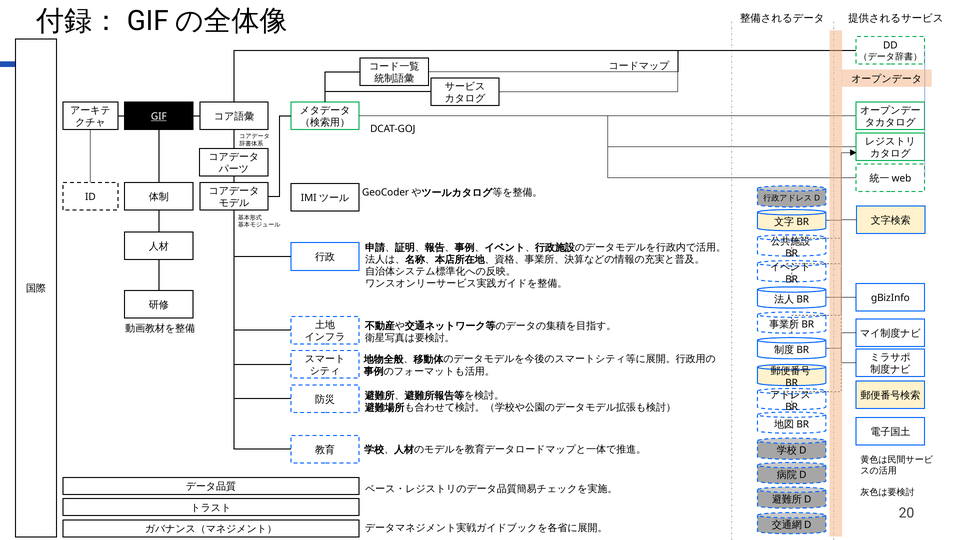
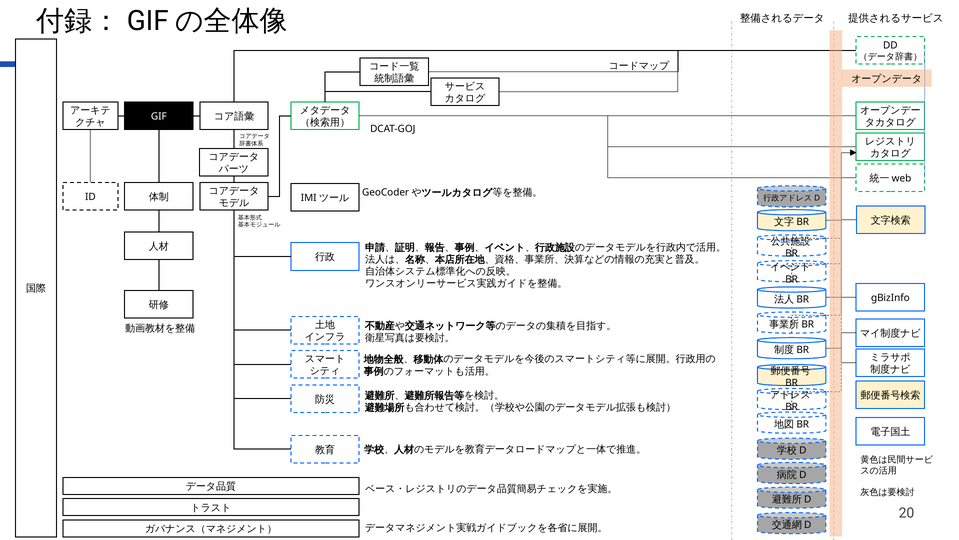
GIF underline: present -> none
